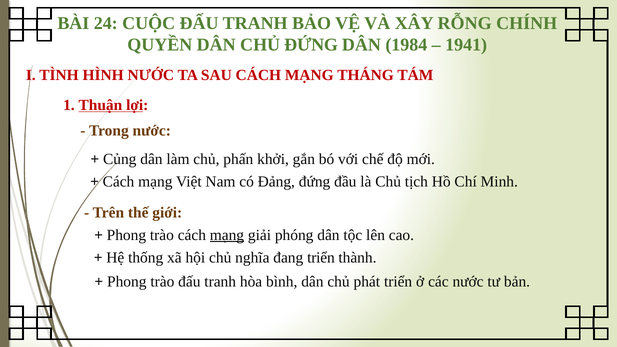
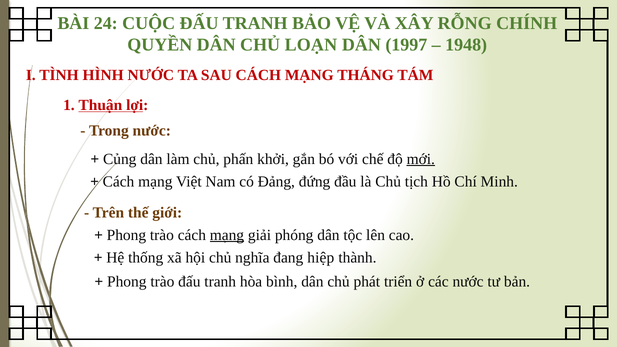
CHỦ ĐỨNG: ĐỨNG -> LOẠN
1984: 1984 -> 1997
1941: 1941 -> 1948
mới underline: none -> present
đang triển: triển -> hiệp
